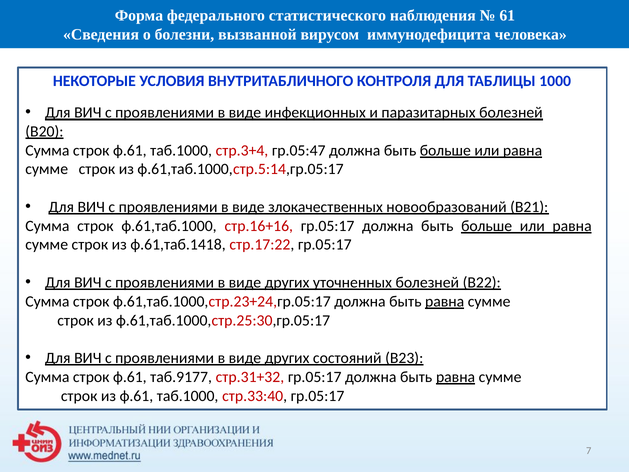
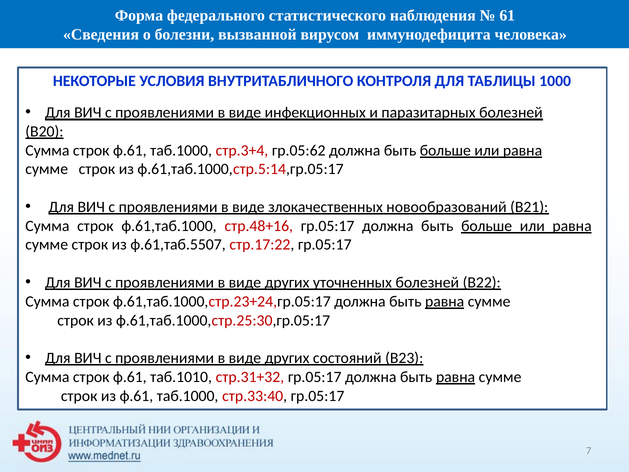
гр.05:47: гр.05:47 -> гр.05:62
стр.16+16: стр.16+16 -> стр.48+16
ф.61,таб.1418: ф.61,таб.1418 -> ф.61,таб.5507
таб.9177: таб.9177 -> таб.1010
